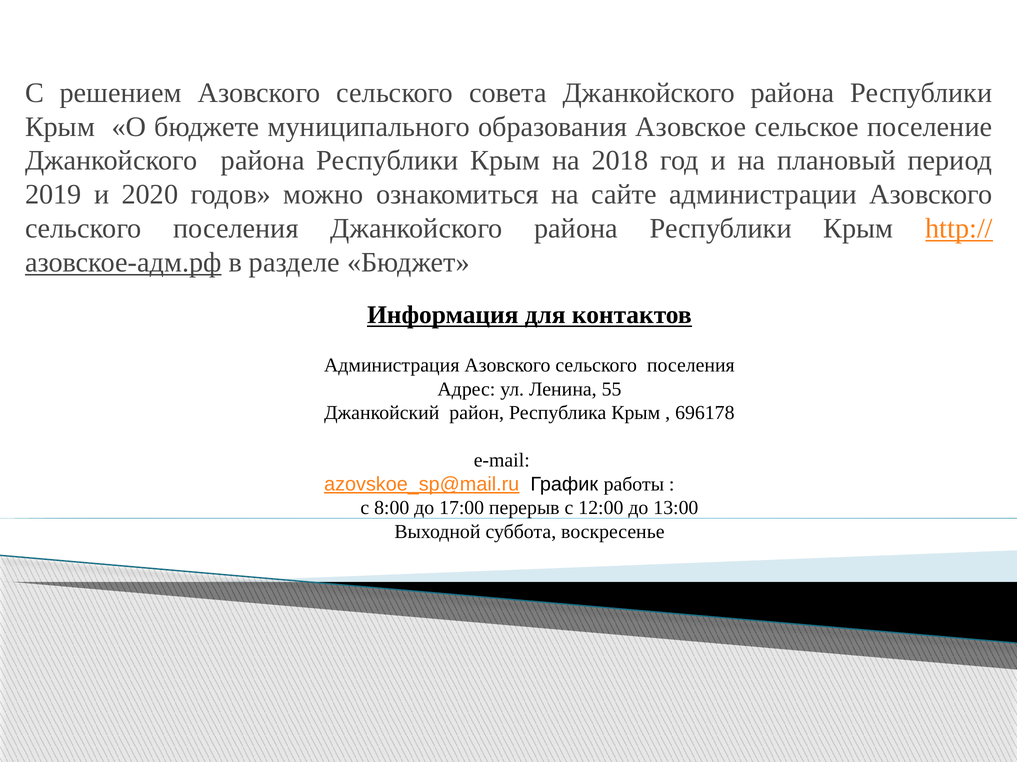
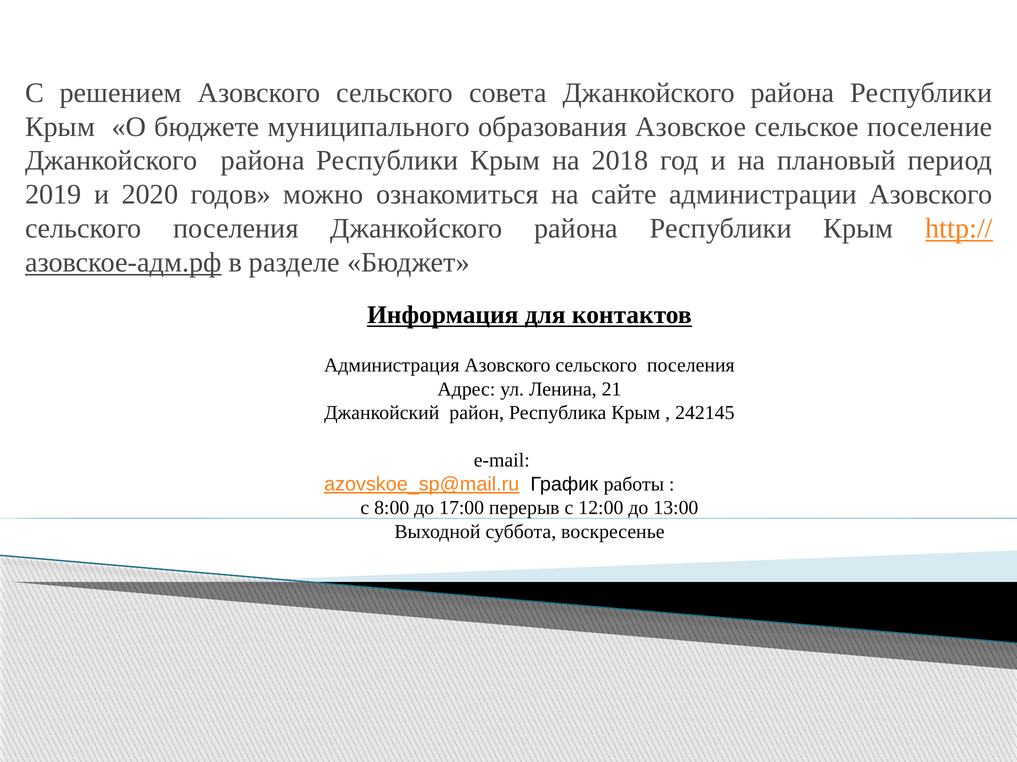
55: 55 -> 21
696178: 696178 -> 242145
